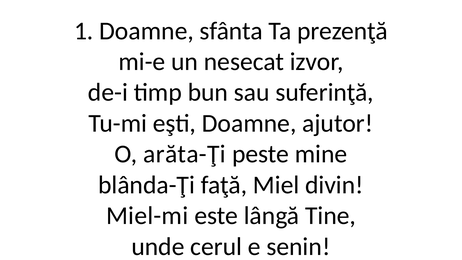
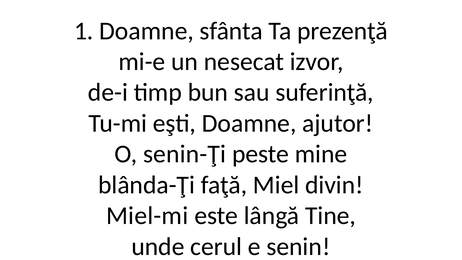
arăta-Ţi: arăta-Ţi -> senin-Ţi
